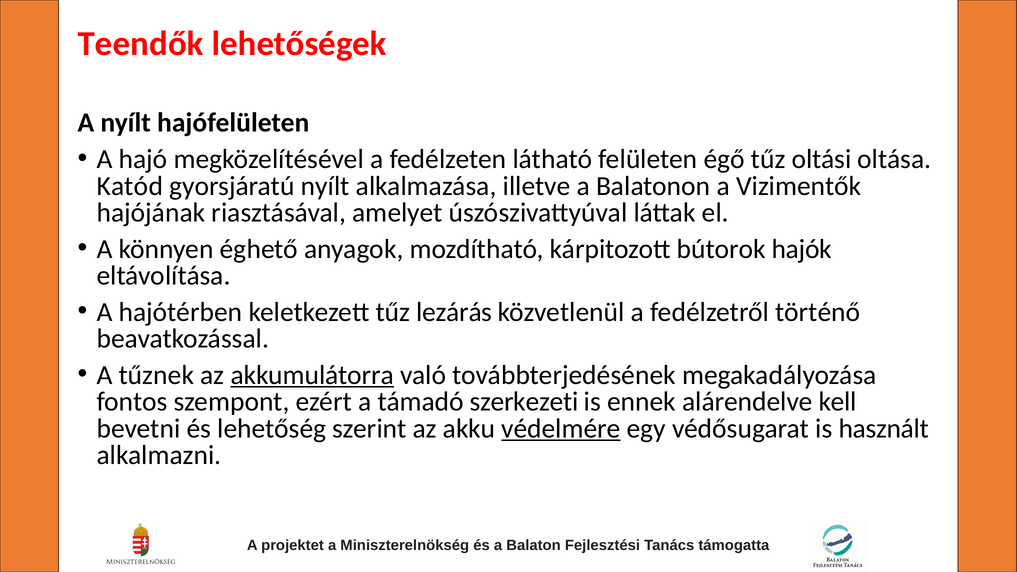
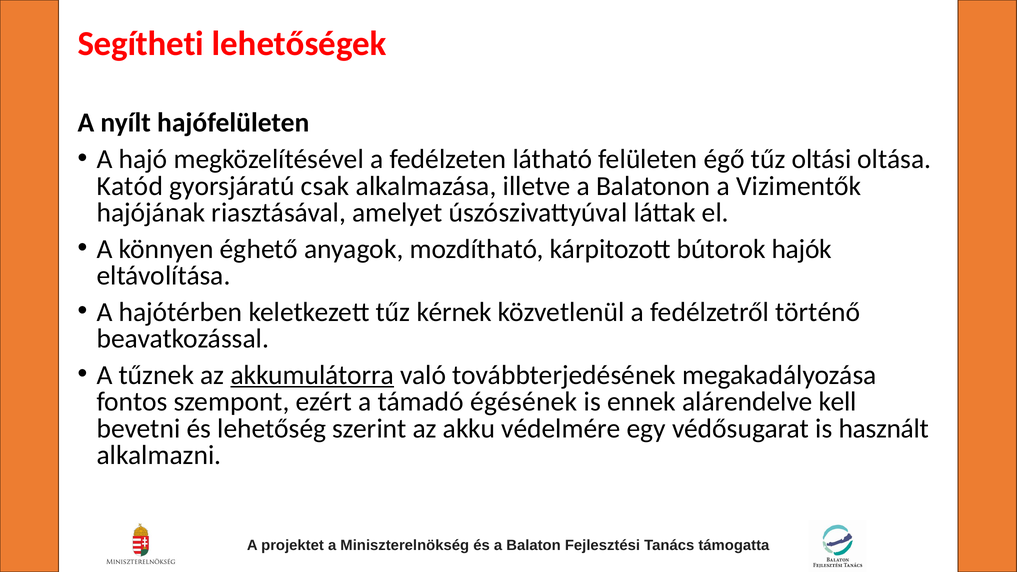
Teendők: Teendők -> Segítheti
gyorsjáratú nyílt: nyílt -> csak
lezárás: lezárás -> kérnek
szerkezeti: szerkezeti -> égésének
védelmére underline: present -> none
